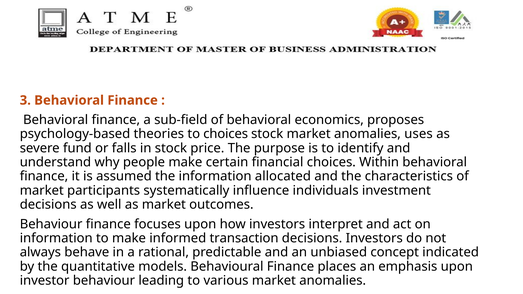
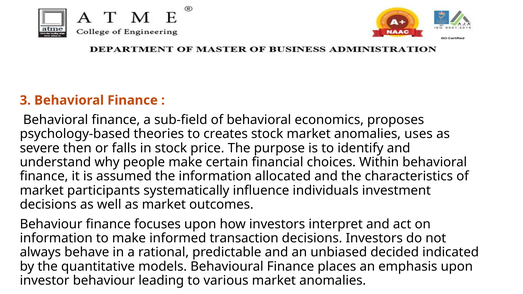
to choices: choices -> creates
fund: fund -> then
concept: concept -> decided
